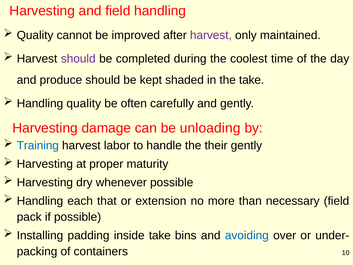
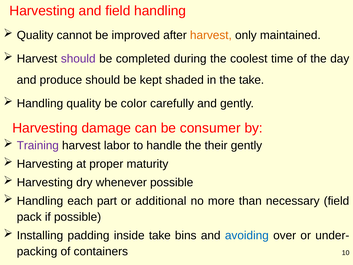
harvest at (211, 35) colour: purple -> orange
often: often -> color
unloading: unloading -> consumer
Training colour: blue -> purple
that: that -> part
extension: extension -> additional
